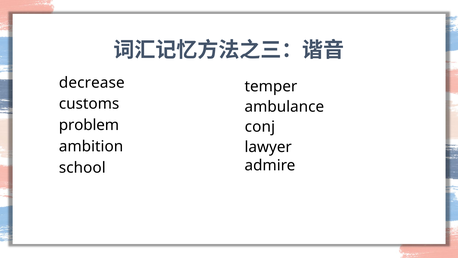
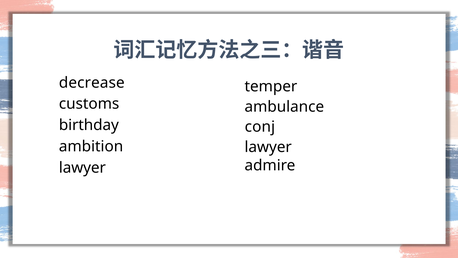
problem: problem -> birthday
school at (82, 168): school -> lawyer
